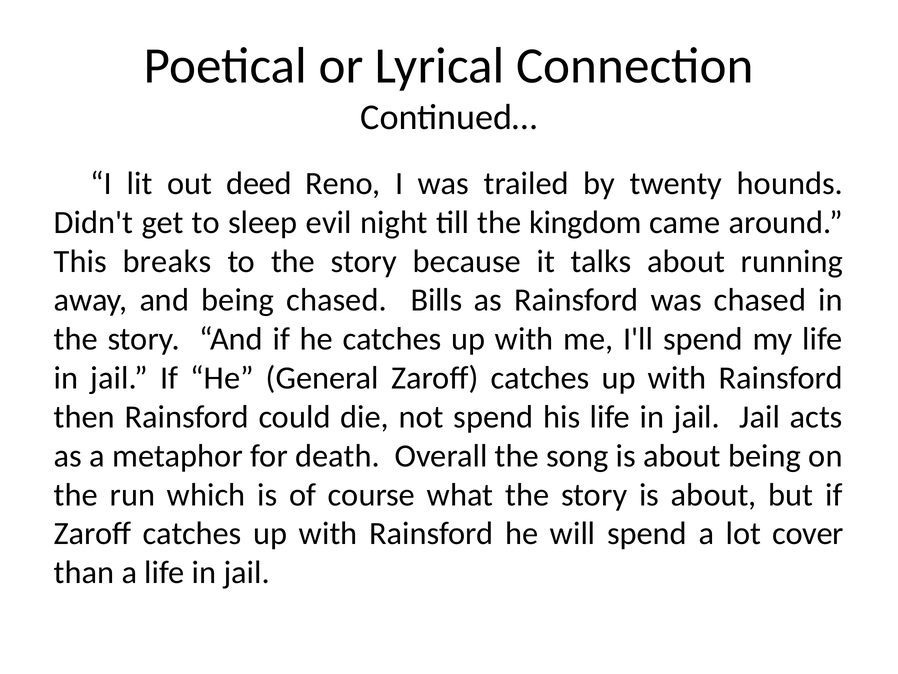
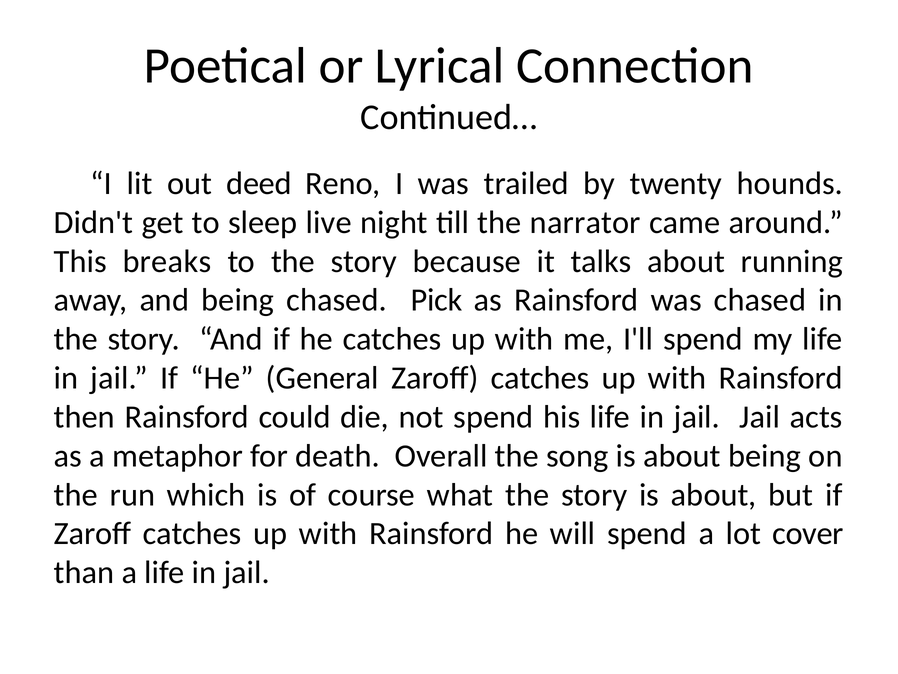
evil: evil -> live
kingdom: kingdom -> narrator
Bills: Bills -> Pick
